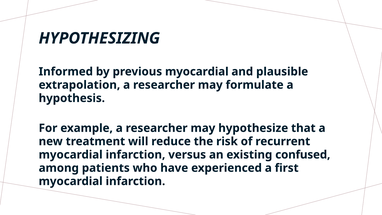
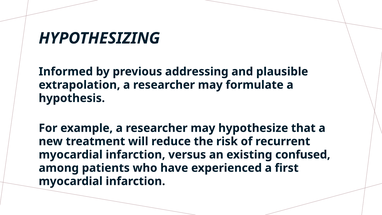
previous myocardial: myocardial -> addressing
